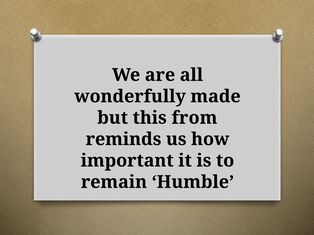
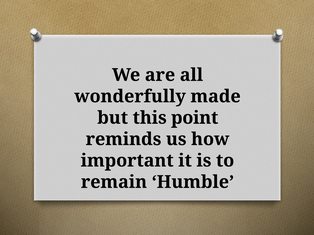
from: from -> point
